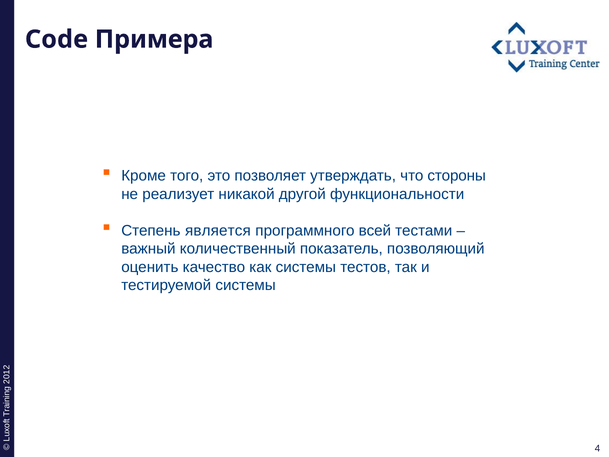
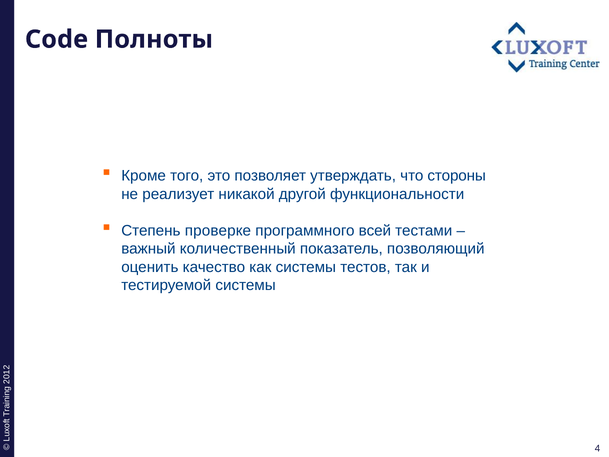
Примера: Примера -> Полноты
является: является -> проверке
